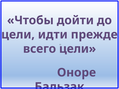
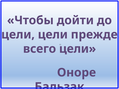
цели идти: идти -> цели
